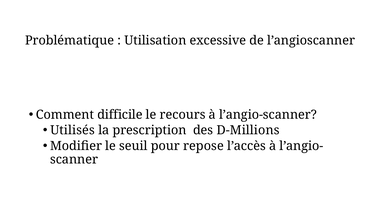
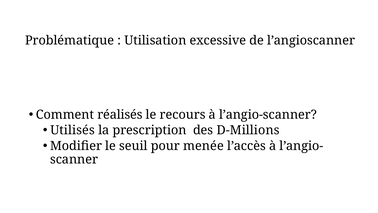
difficile: difficile -> réalisés
repose: repose -> menée
